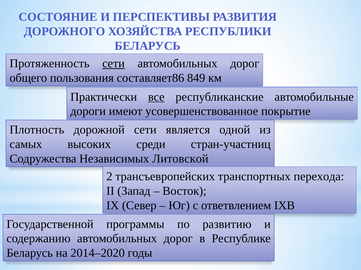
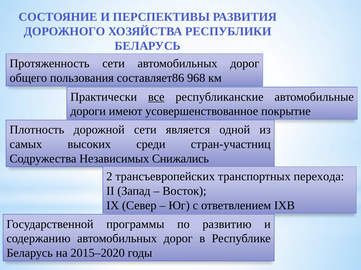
сети at (114, 64) underline: present -> none
849: 849 -> 968
Литовской: Литовской -> Снижались
2014–2020: 2014–2020 -> 2015–2020
